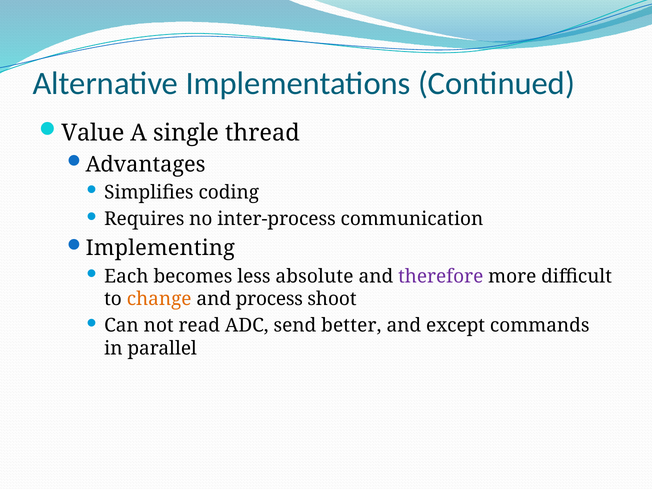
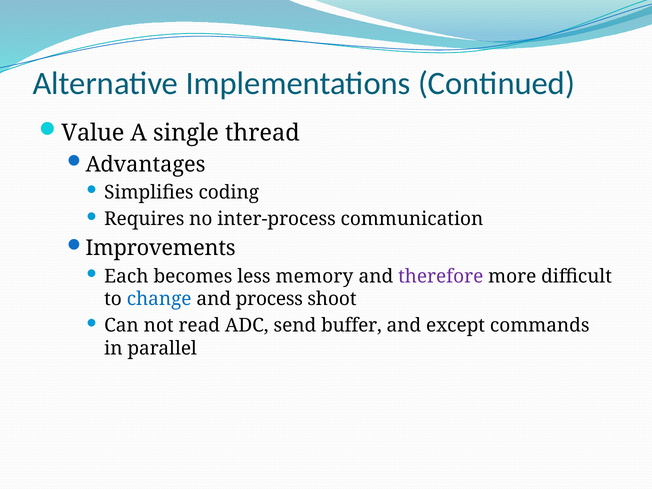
Implementing: Implementing -> Improvements
absolute: absolute -> memory
change colour: orange -> blue
better: better -> buffer
